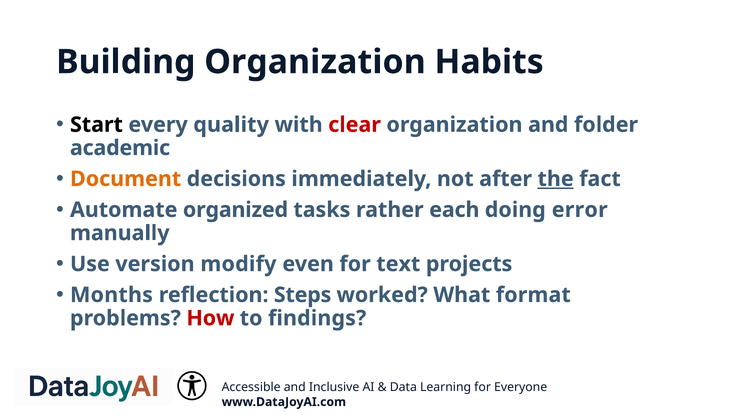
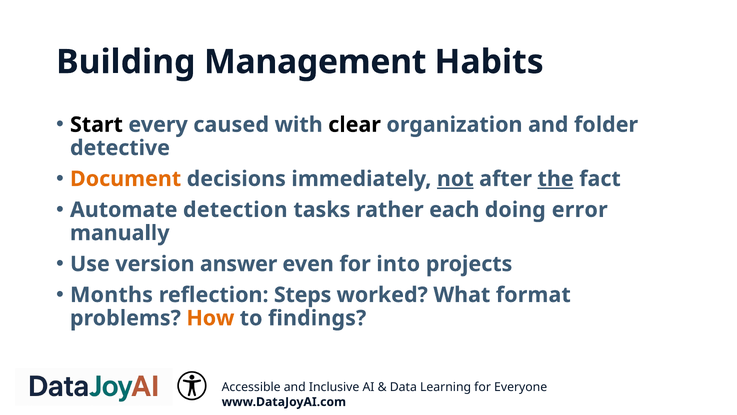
Building Organization: Organization -> Management
quality: quality -> caused
clear colour: red -> black
academic: academic -> detective
not underline: none -> present
organized: organized -> detection
modify: modify -> answer
text: text -> into
How colour: red -> orange
